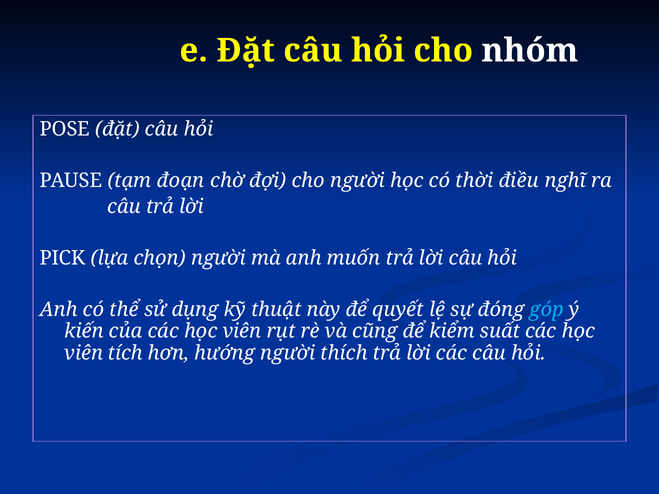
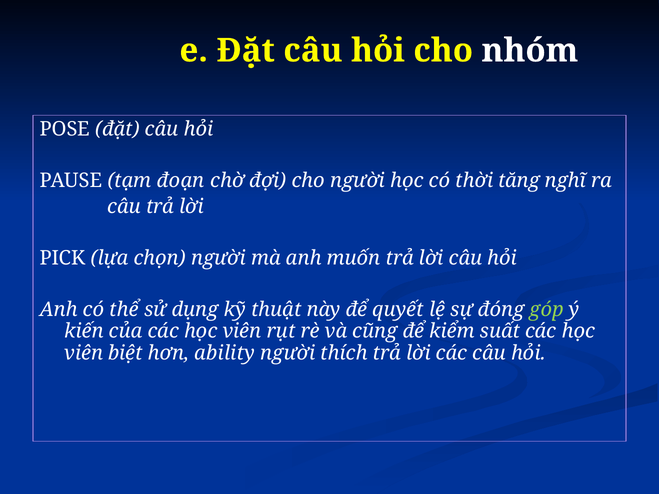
điều: điều -> tăng
góp colour: light blue -> light green
tích: tích -> biệt
hướng: hướng -> ability
